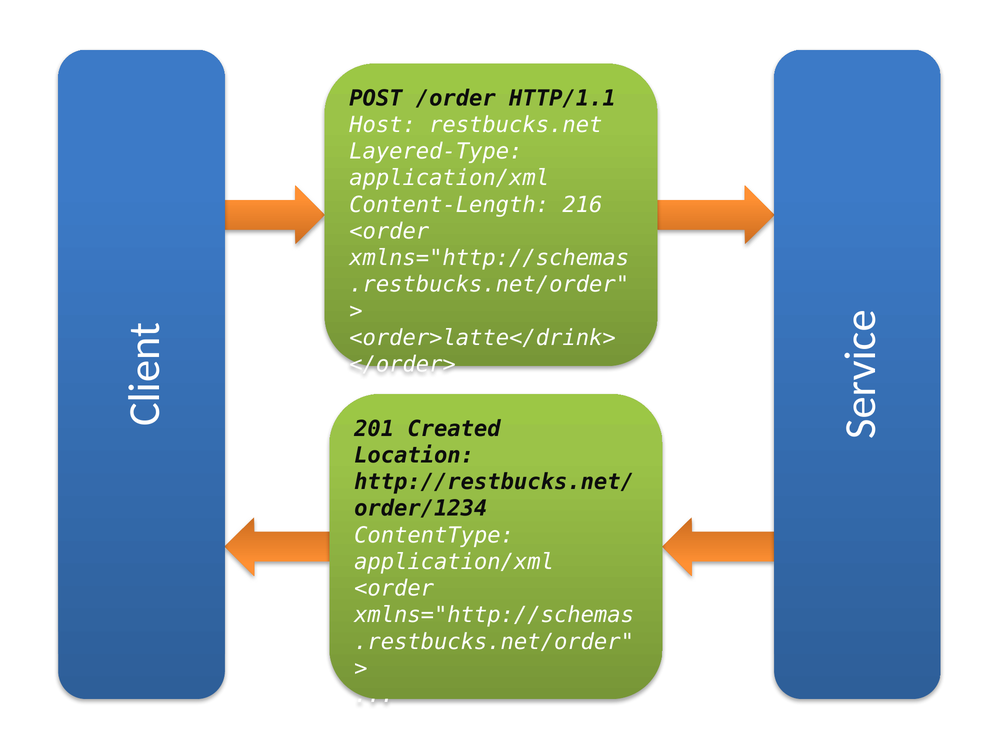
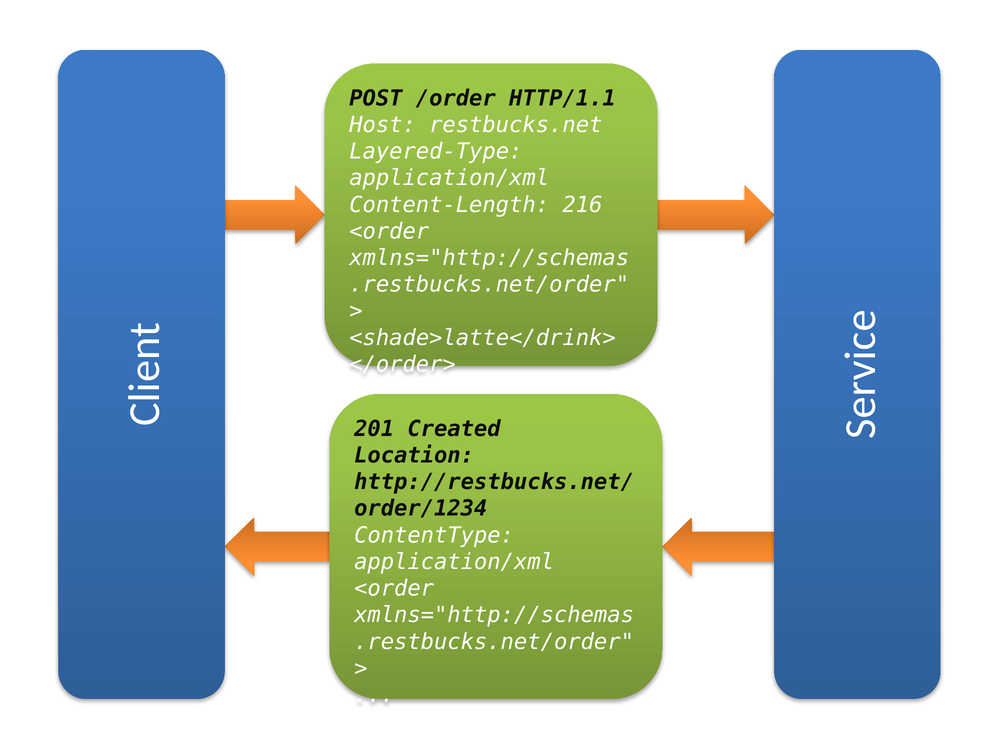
<order>latte</drink>: <order>latte</drink> -> <shade>latte</drink>
